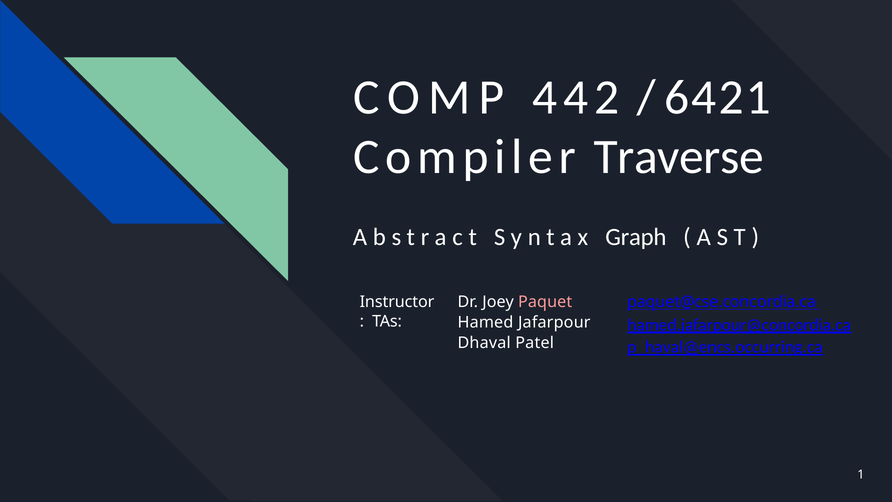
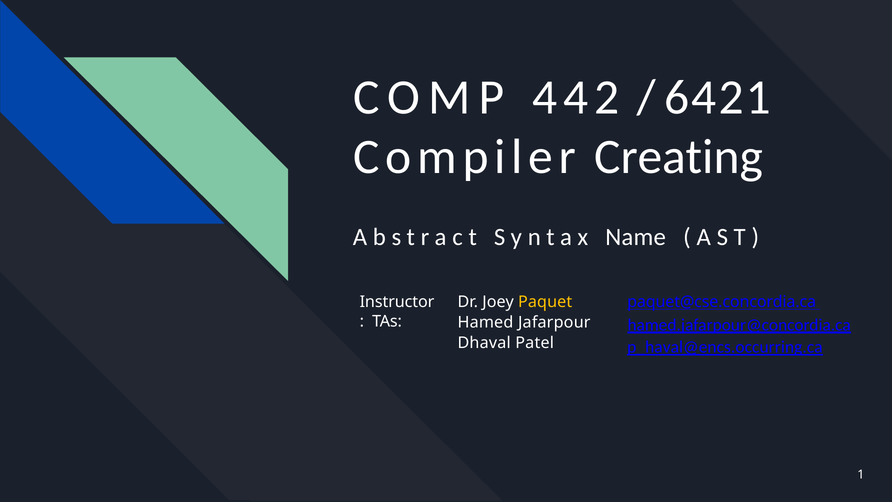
Traverse: Traverse -> Creating
Graph: Graph -> Name
Paquet colour: pink -> yellow
